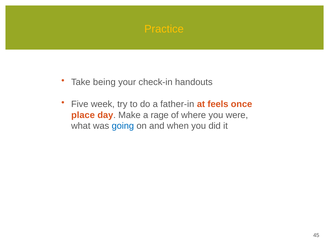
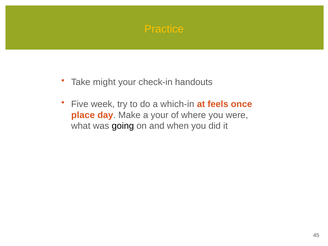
being: being -> might
father-in: father-in -> which-in
a rage: rage -> your
going colour: blue -> black
